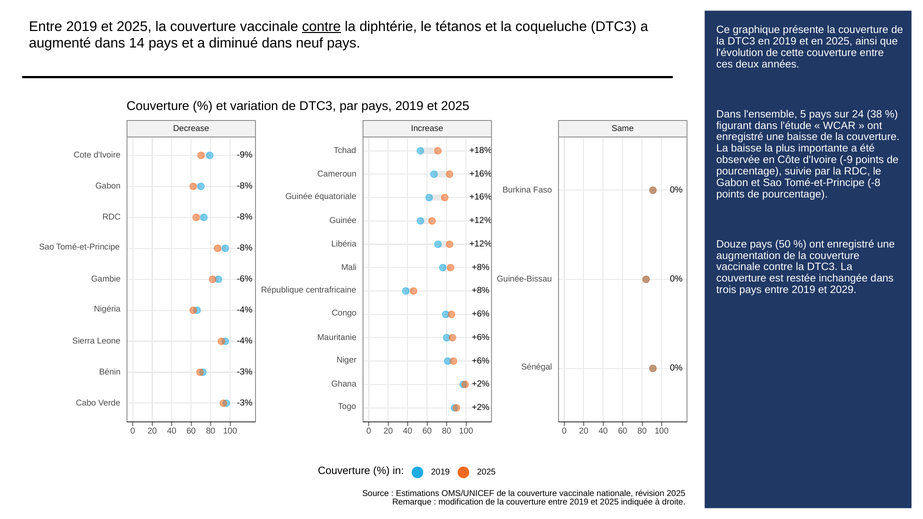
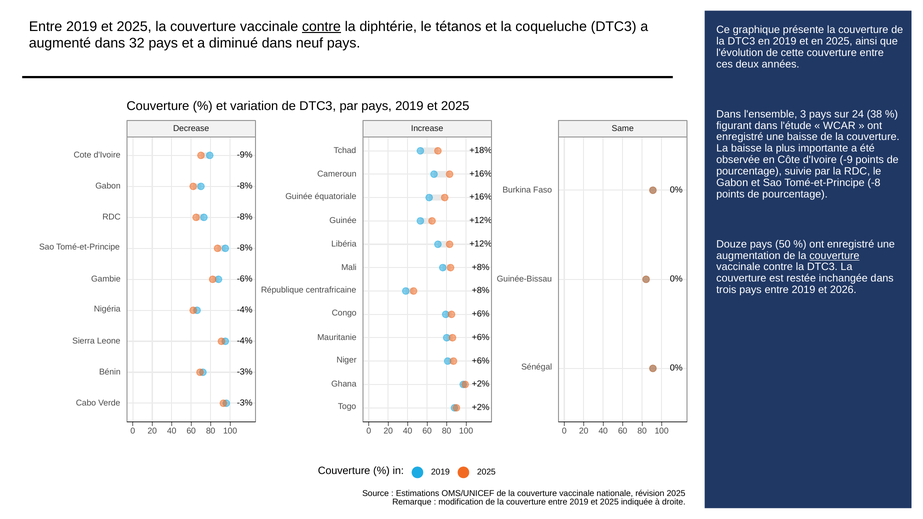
14: 14 -> 32
5: 5 -> 3
couverture at (834, 256) underline: none -> present
2029: 2029 -> 2026
